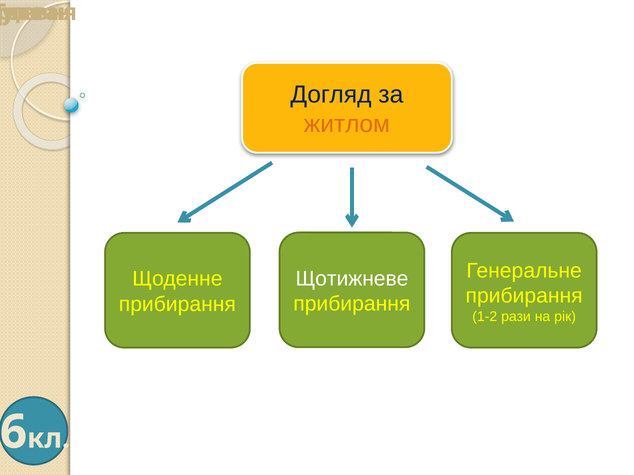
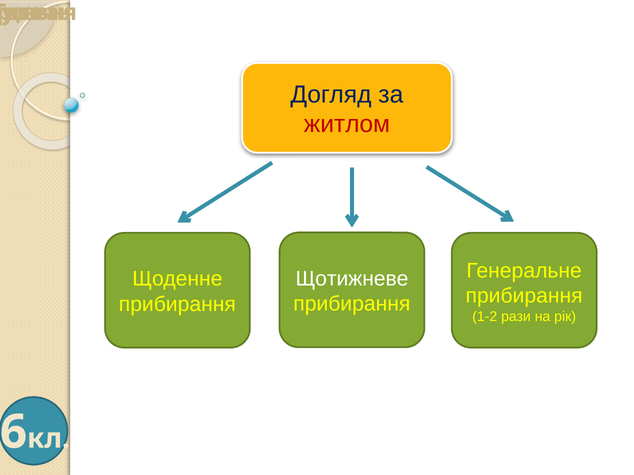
житлом colour: orange -> red
